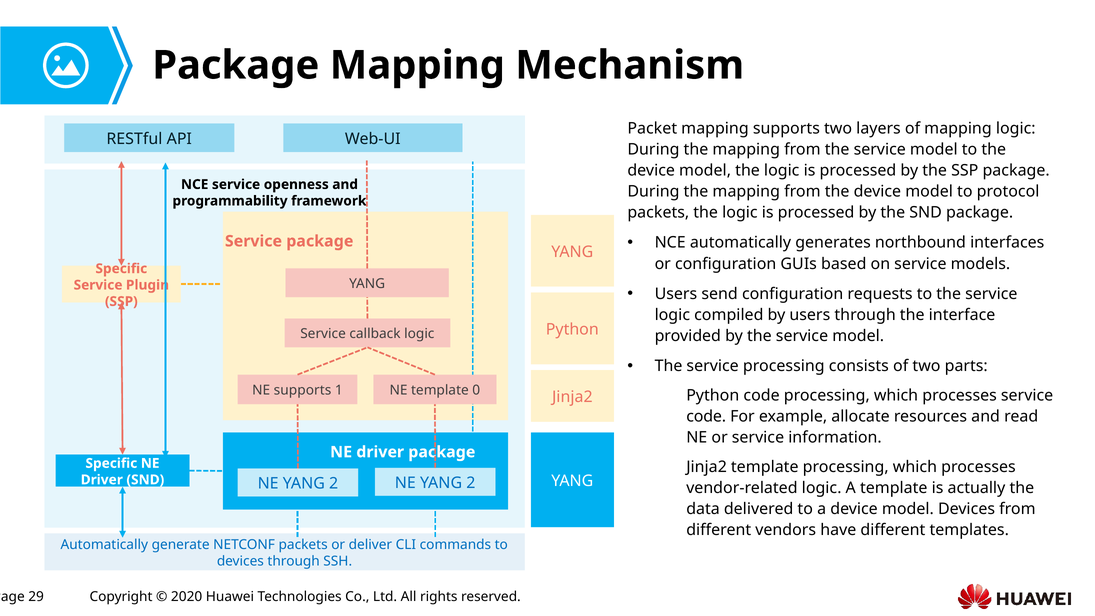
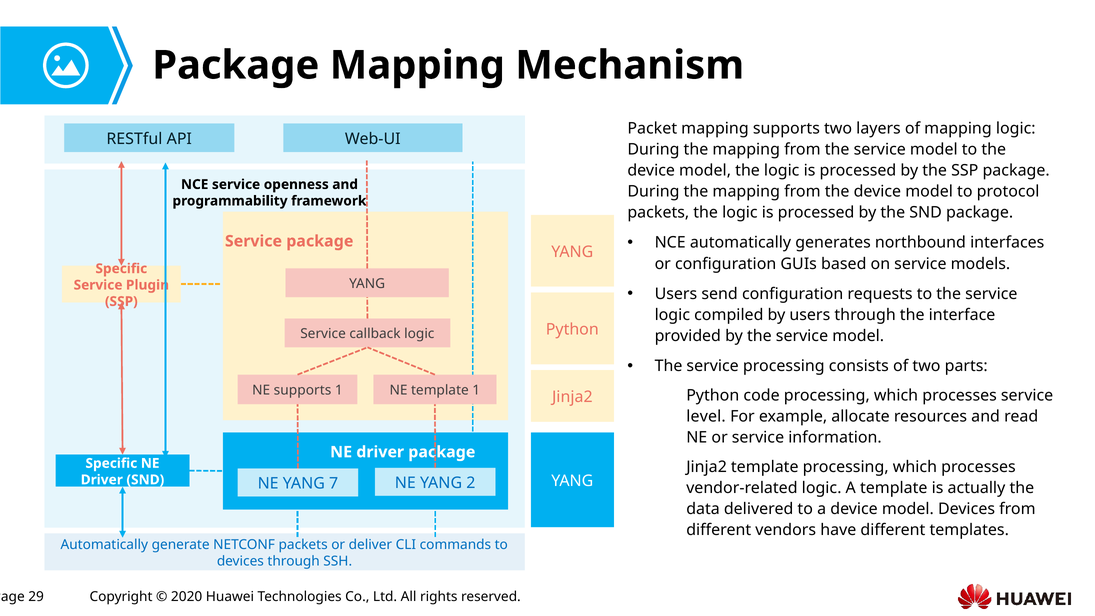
template 0: 0 -> 1
code at (706, 416): code -> level
2 at (334, 483): 2 -> 7
